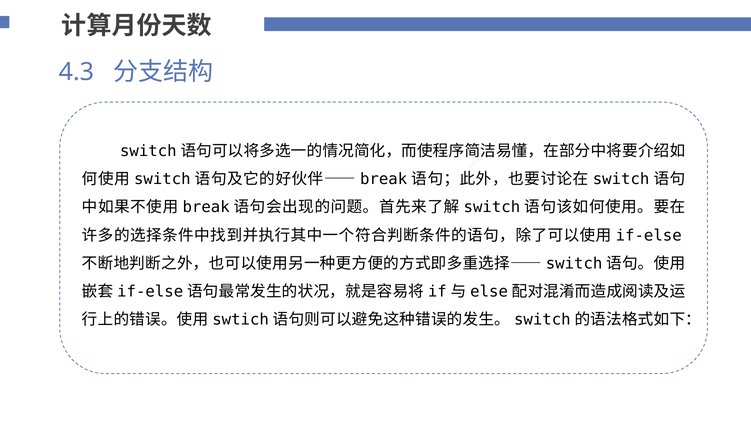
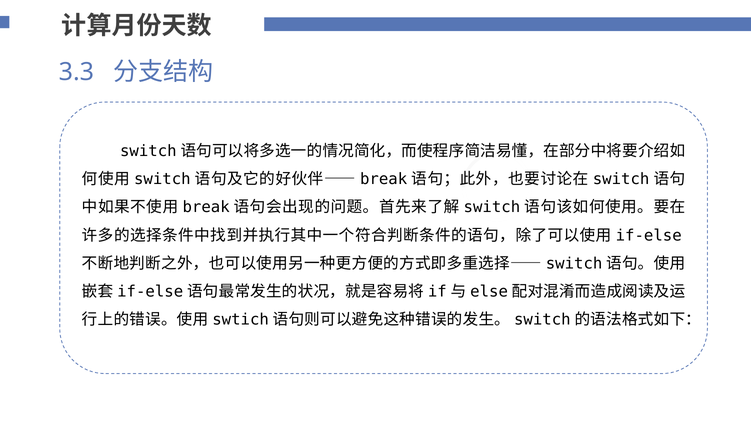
4.3: 4.3 -> 3.3
